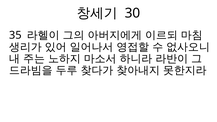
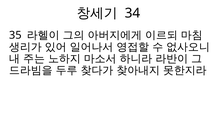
30: 30 -> 34
